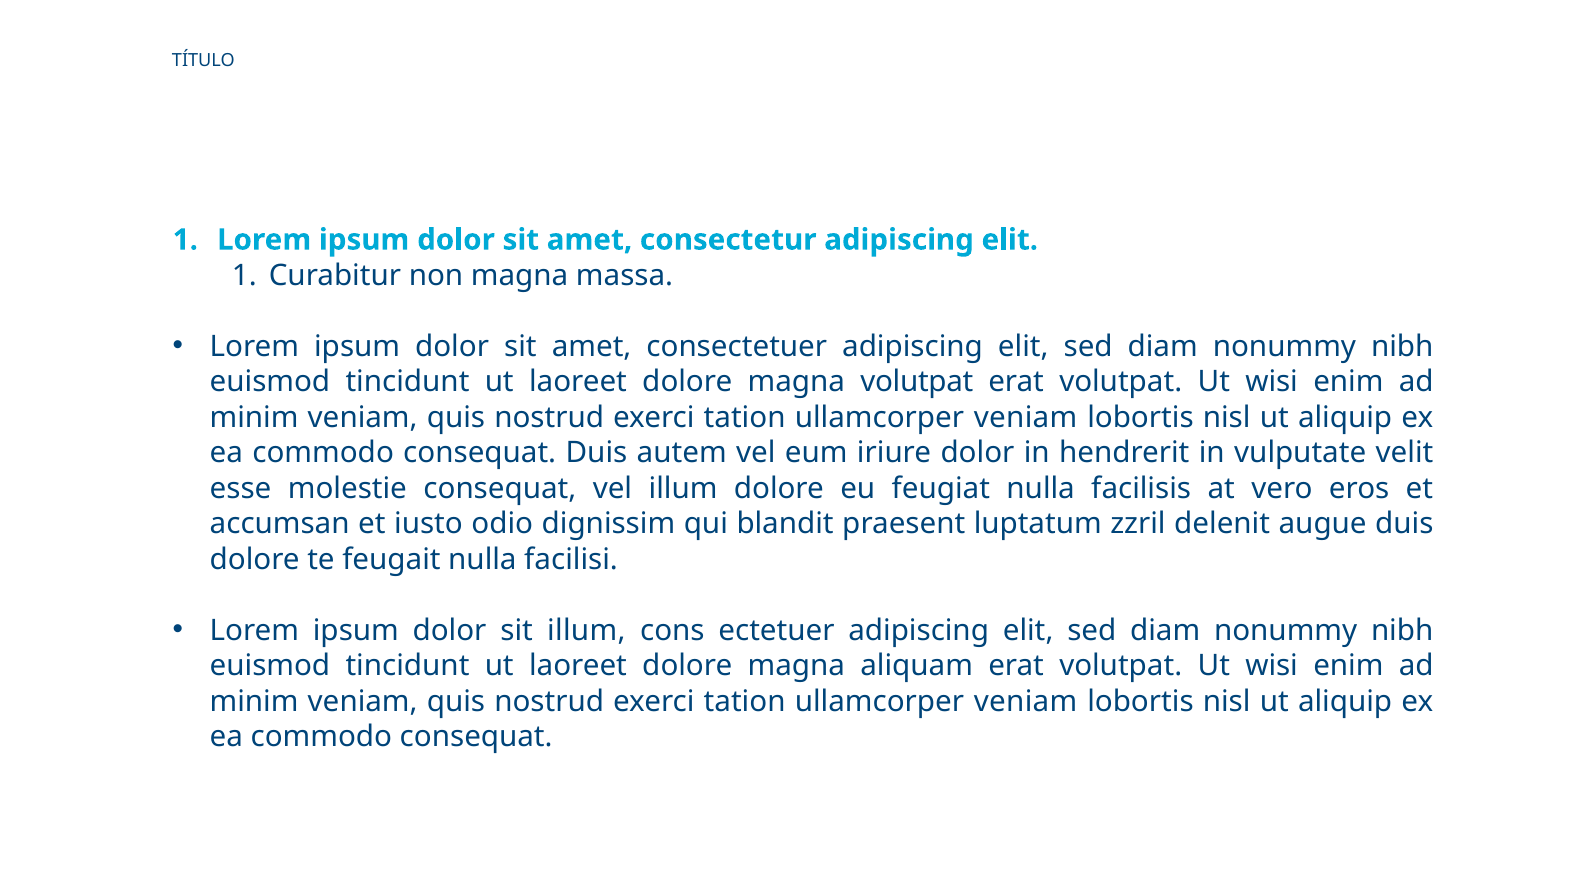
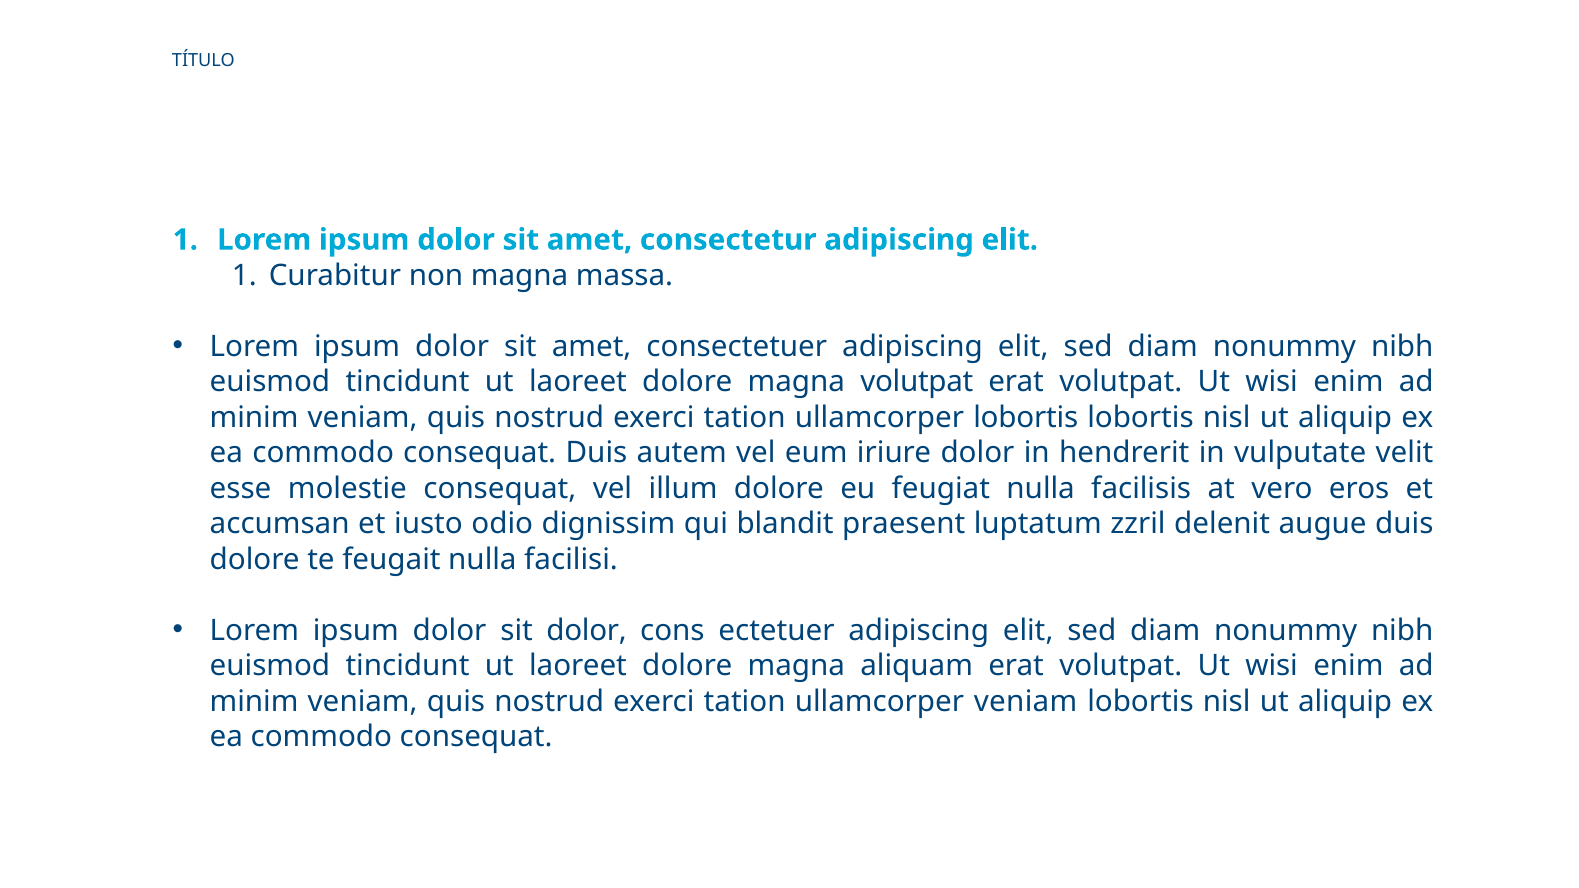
veniam at (1026, 417): veniam -> lobortis
sit illum: illum -> dolor
